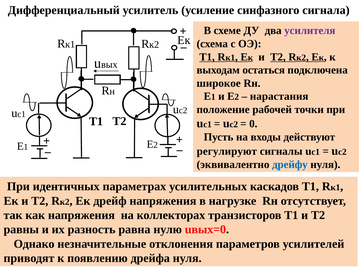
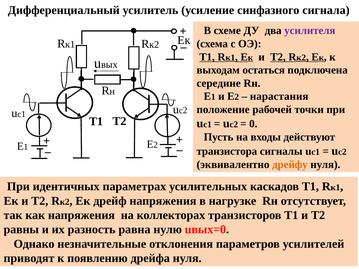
широкое: широкое -> середине
регулируют: регулируют -> транзистора
дрейфу colour: blue -> orange
